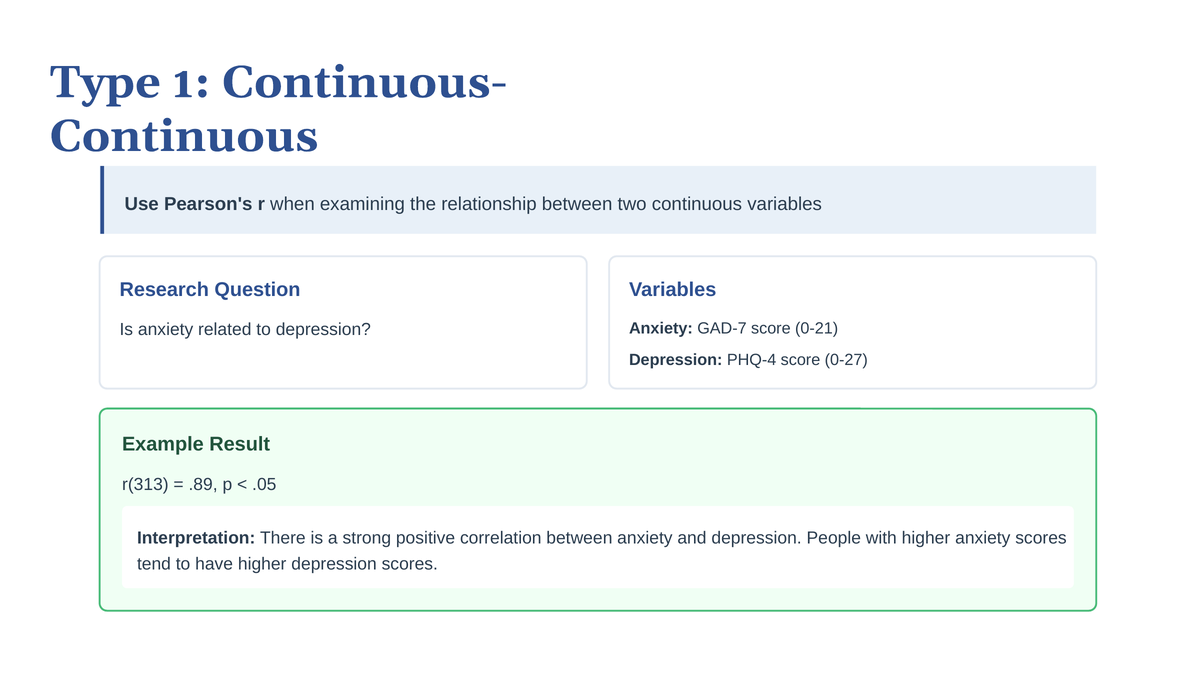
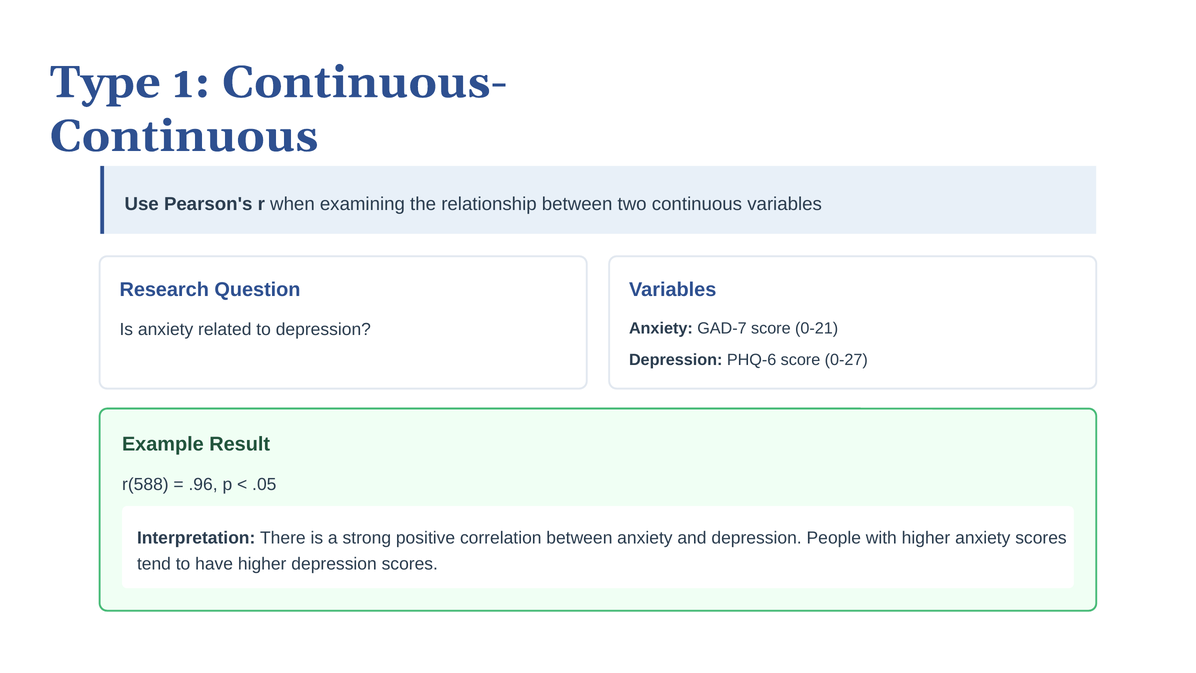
PHQ-4: PHQ-4 -> PHQ-6
r(313: r(313 -> r(588
.89: .89 -> .96
